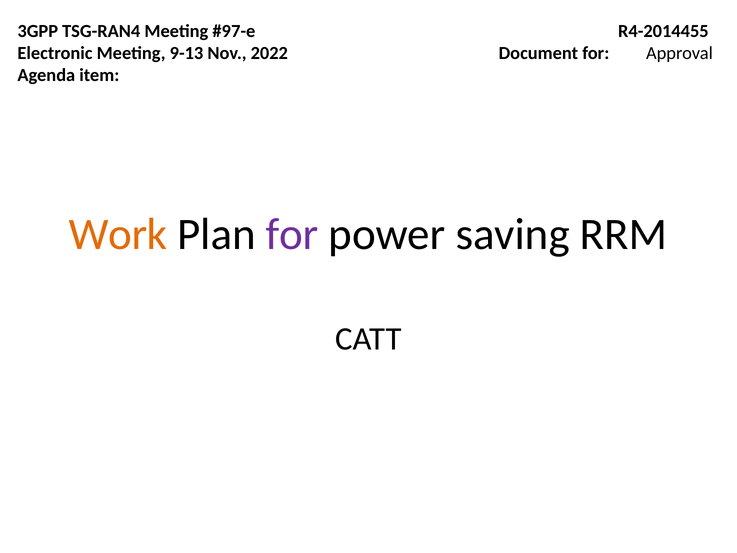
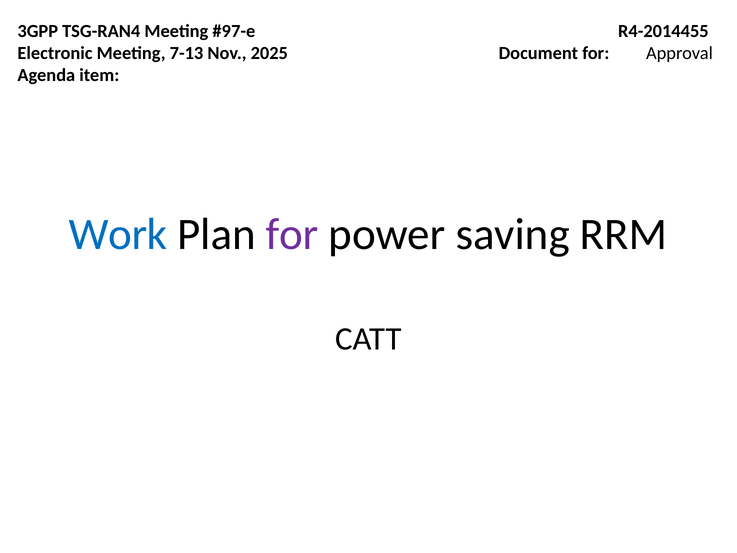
9-13: 9-13 -> 7-13
2022: 2022 -> 2025
Work colour: orange -> blue
